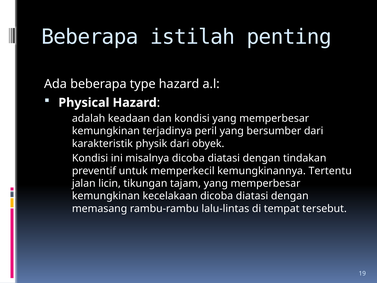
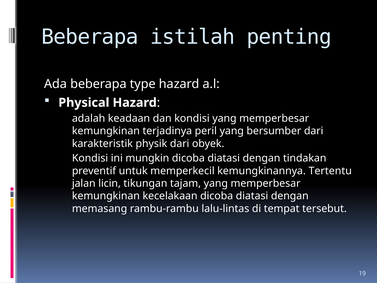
misalnya: misalnya -> mungkin
